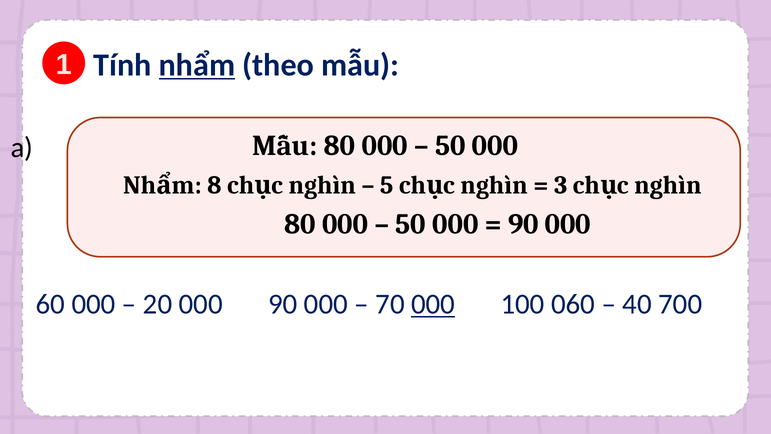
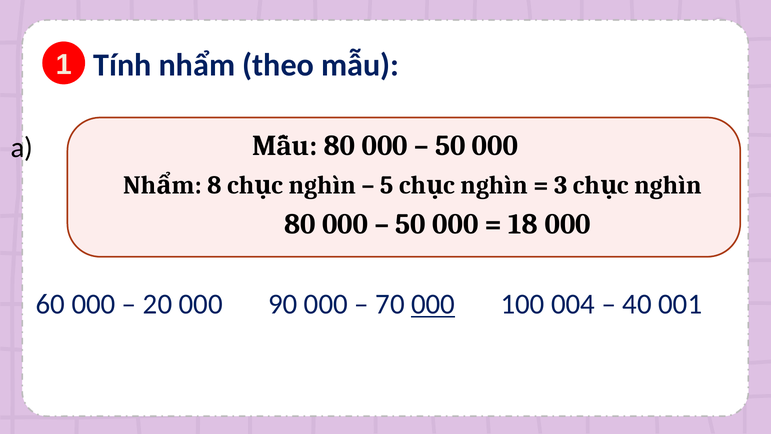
nhẩm underline: present -> none
90 at (523, 224): 90 -> 18
060: 060 -> 004
700: 700 -> 001
